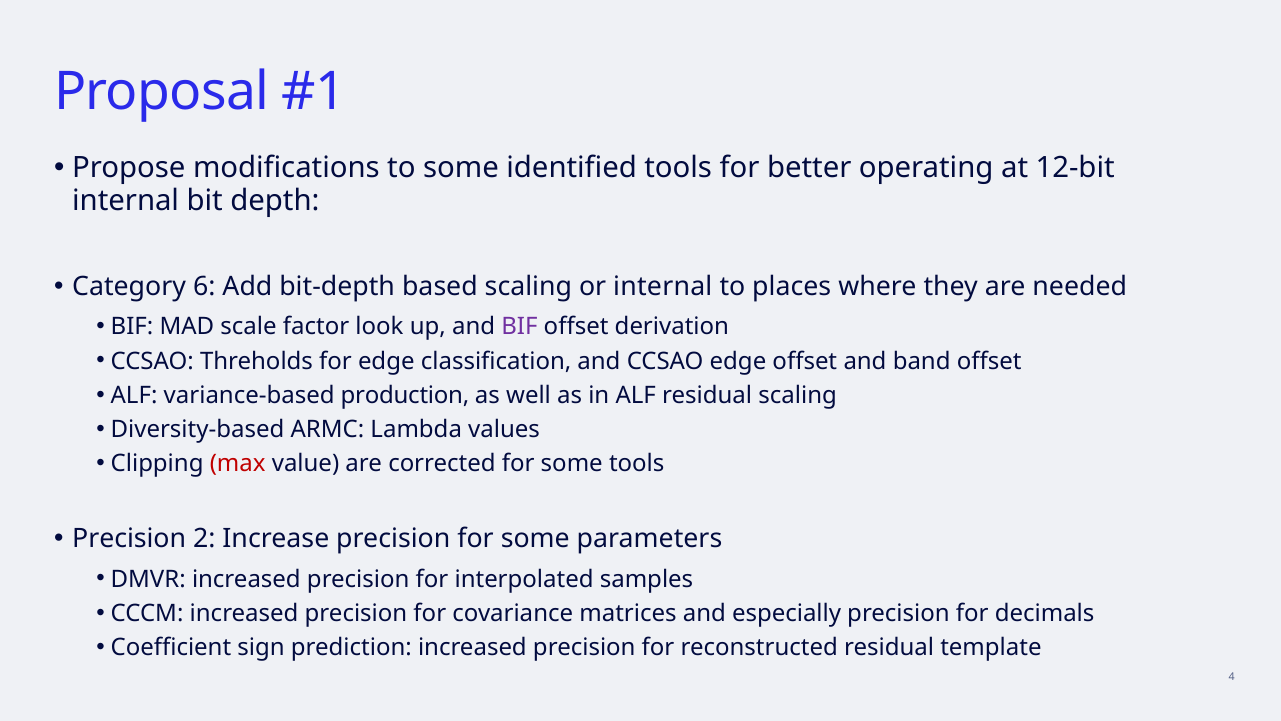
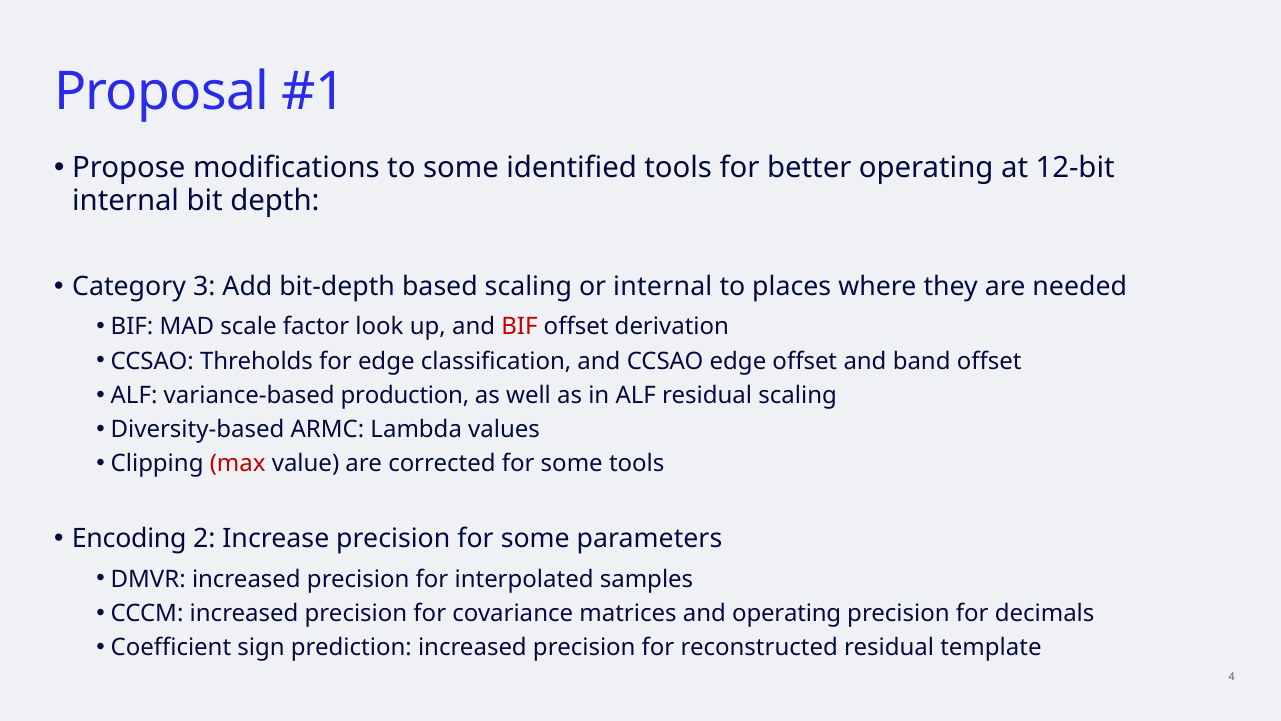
6: 6 -> 3
BIF at (519, 327) colour: purple -> red
Precision at (129, 538): Precision -> Encoding
and especially: especially -> operating
